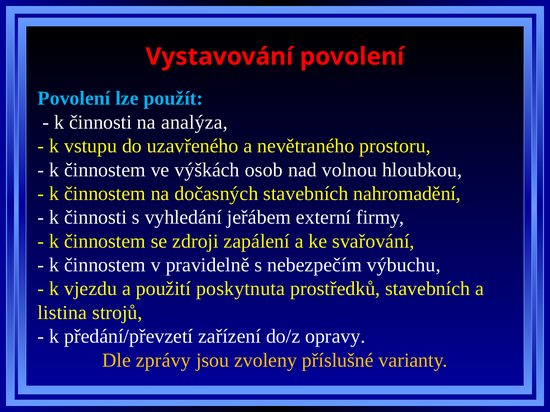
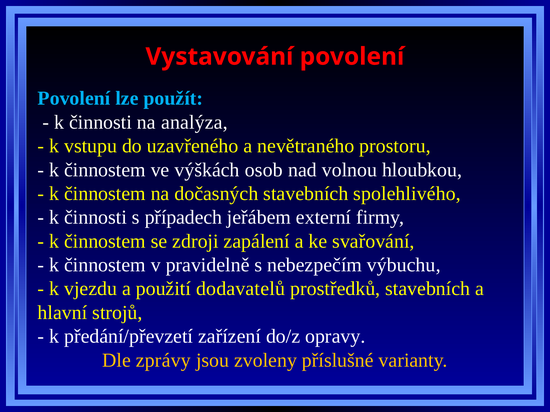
nahromadění: nahromadění -> spolehlivého
vyhledání: vyhledání -> případech
poskytnuta: poskytnuta -> dodavatelů
listina: listina -> hlavní
